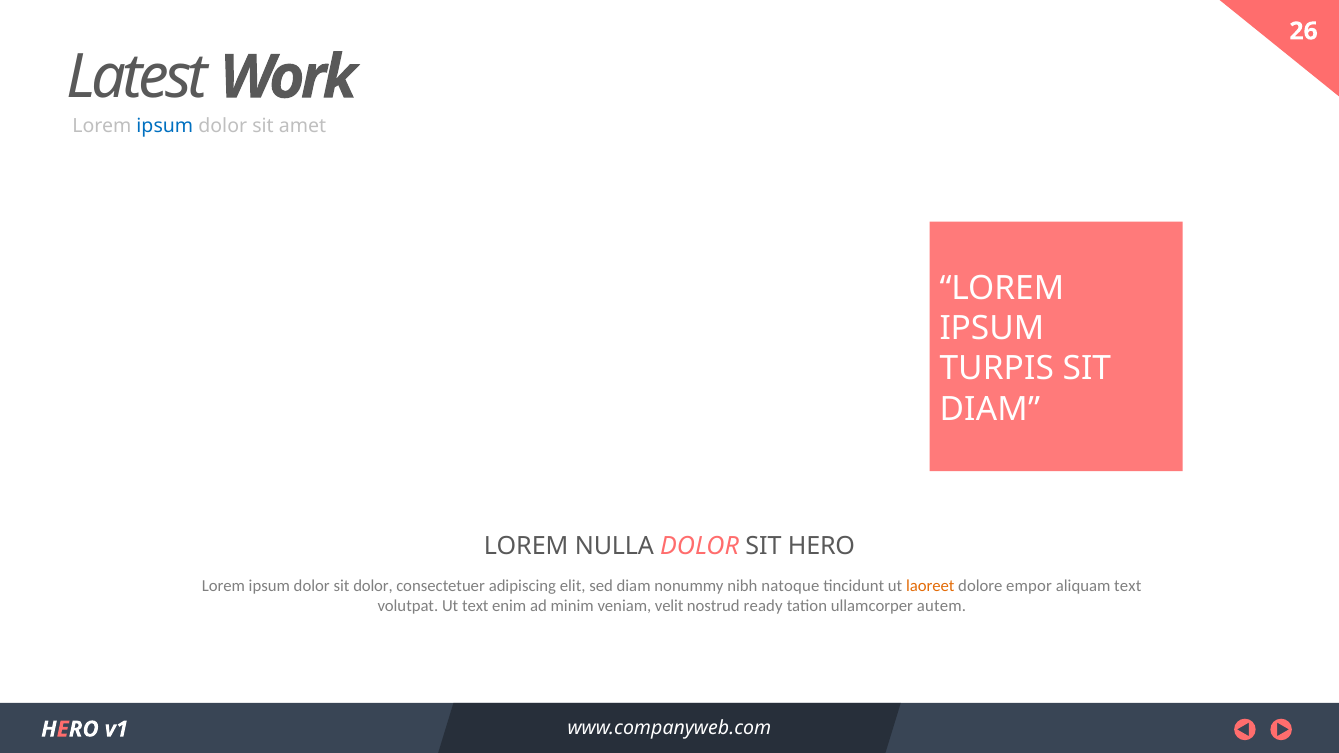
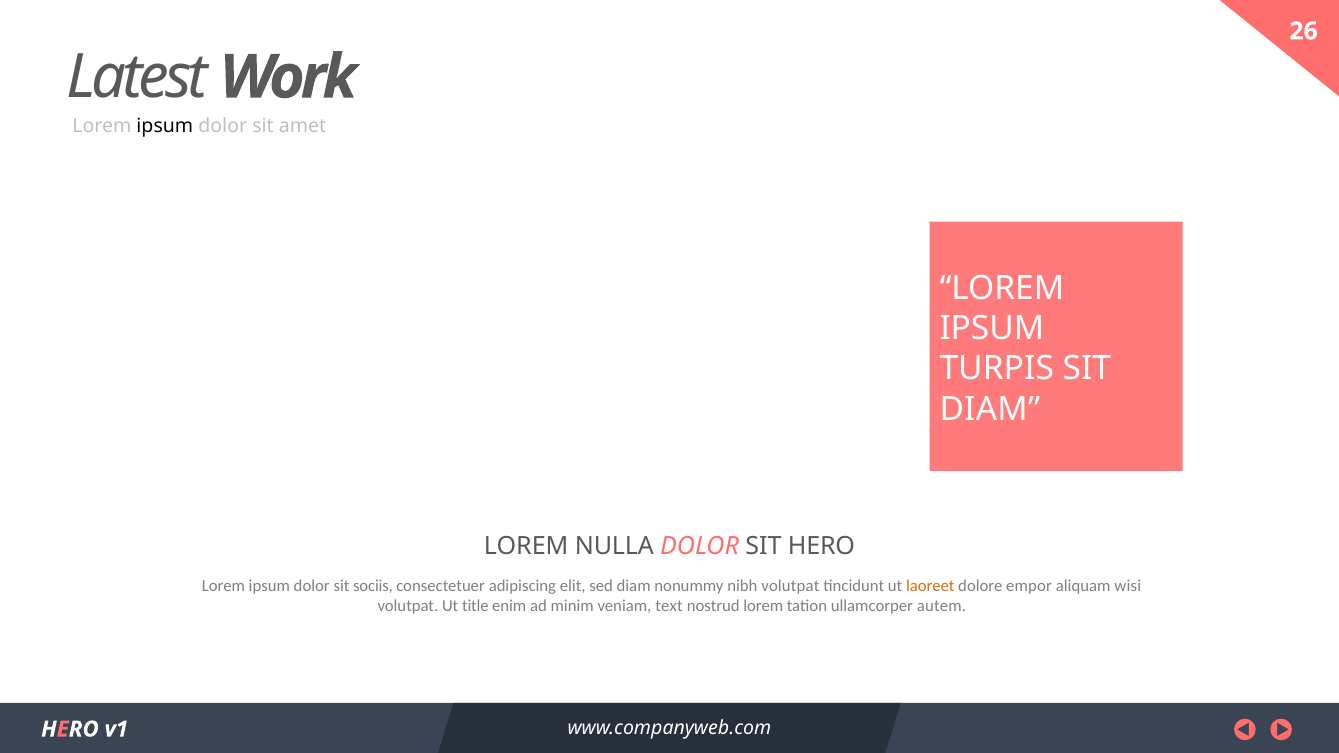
ipsum at (165, 126) colour: blue -> black
sit dolor: dolor -> sociis
nibh natoque: natoque -> volutpat
aliquam text: text -> wisi
Ut text: text -> title
velit: velit -> text
nostrud ready: ready -> lorem
